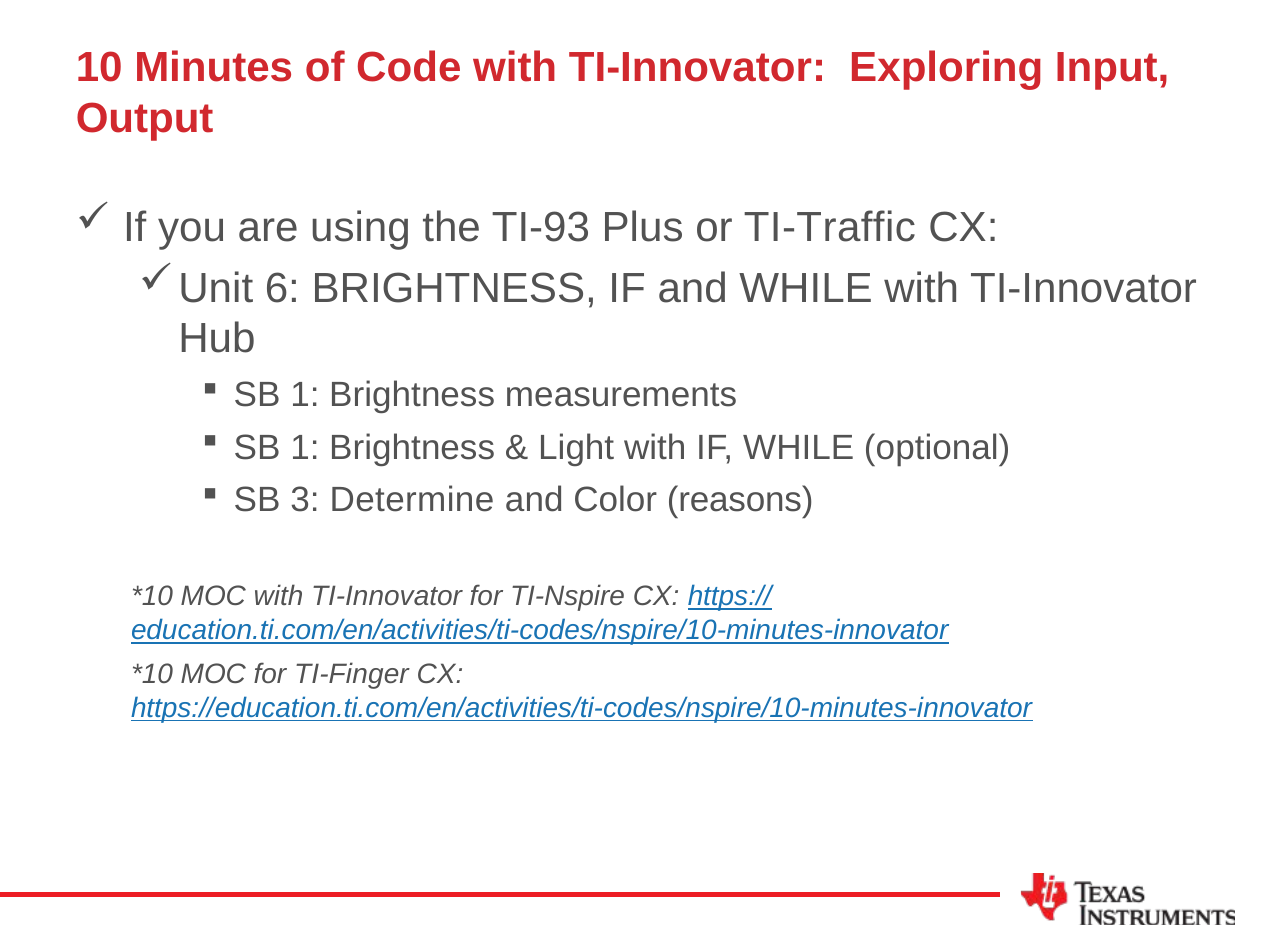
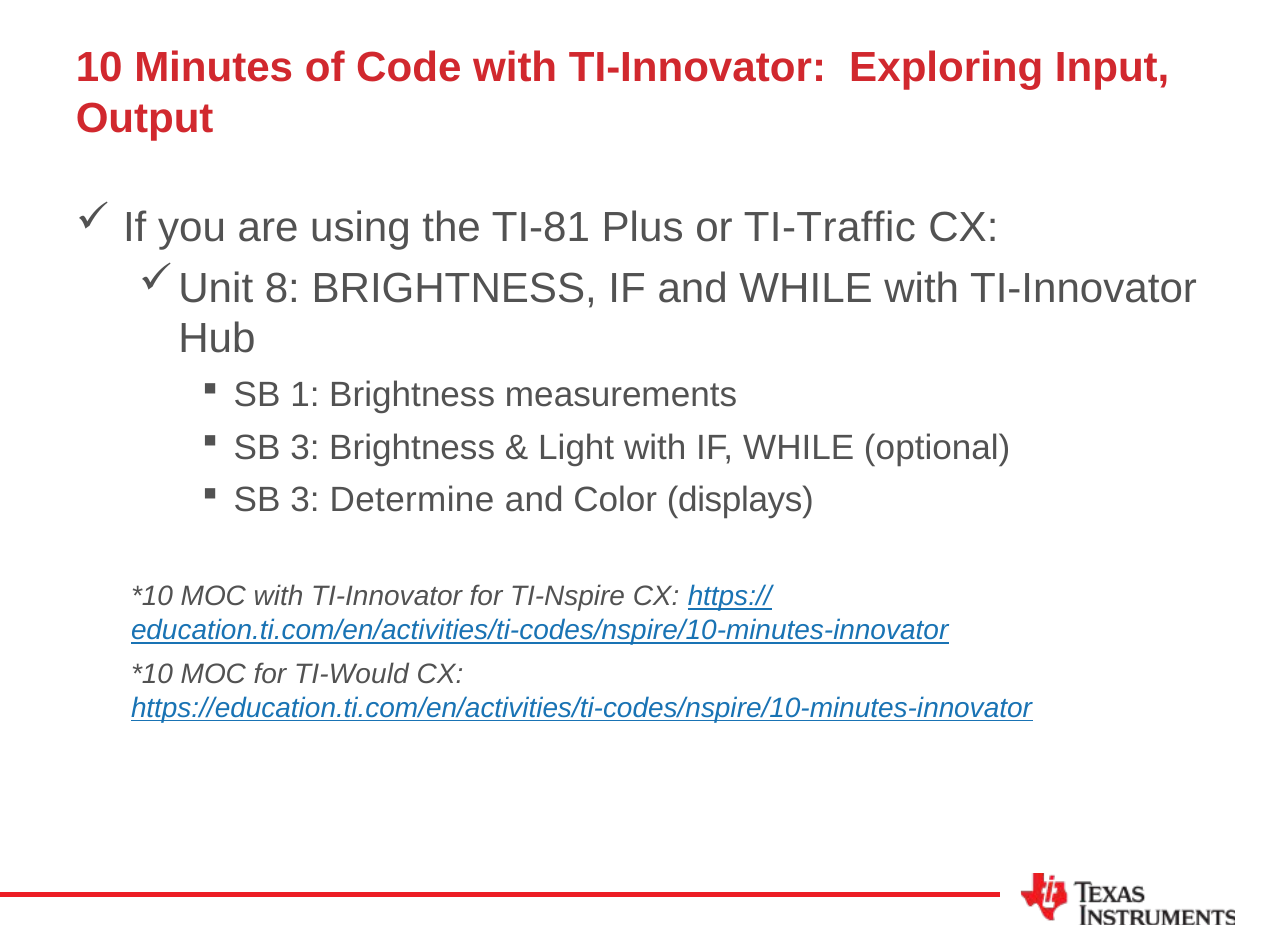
TI-93: TI-93 -> TI-81
6: 6 -> 8
1 at (305, 448): 1 -> 3
reasons: reasons -> displays
TI-Finger: TI-Finger -> TI-Would
